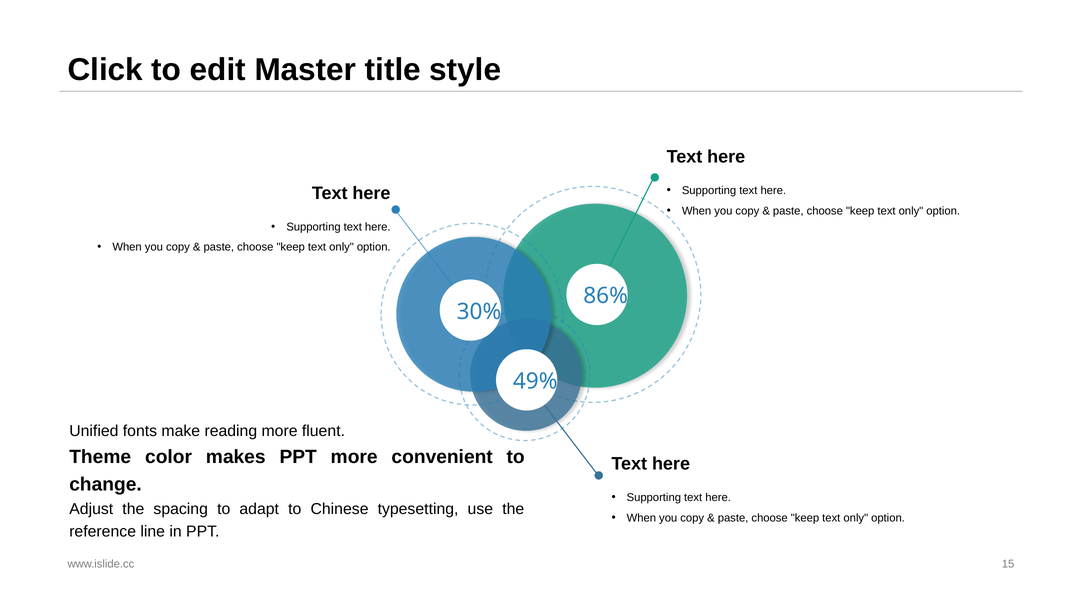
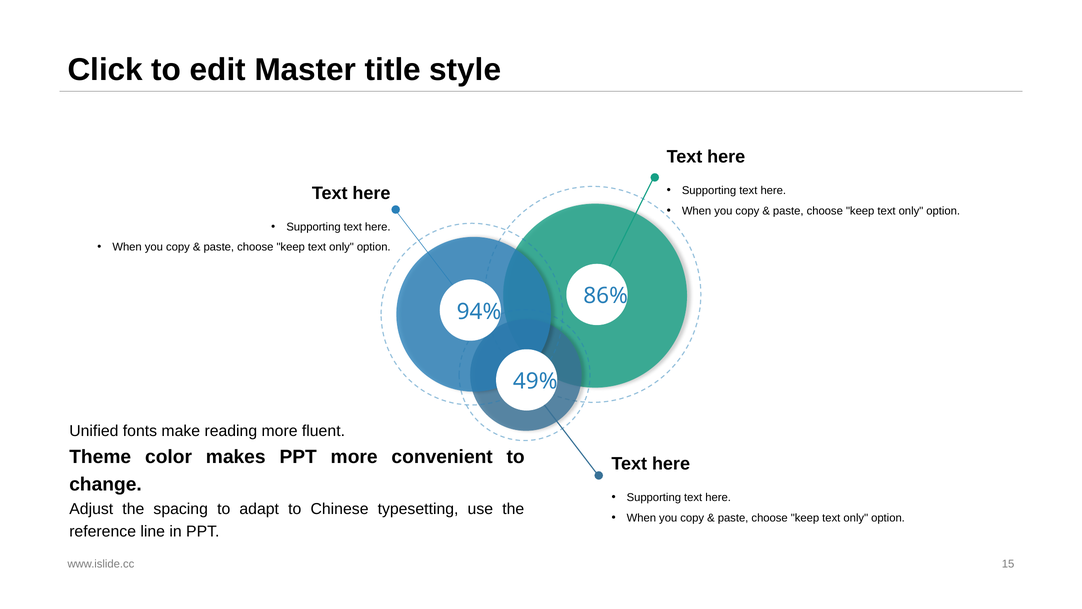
30%: 30% -> 94%
